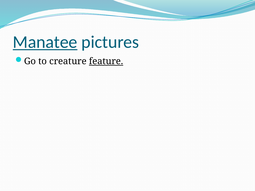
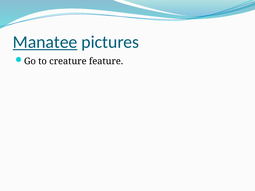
feature underline: present -> none
